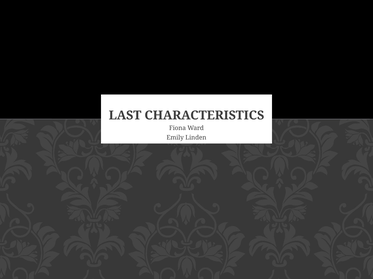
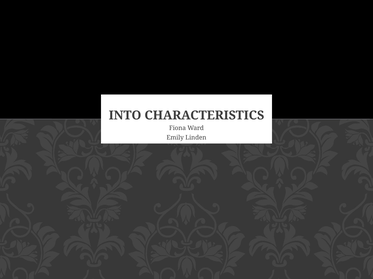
LAST: LAST -> INTO
